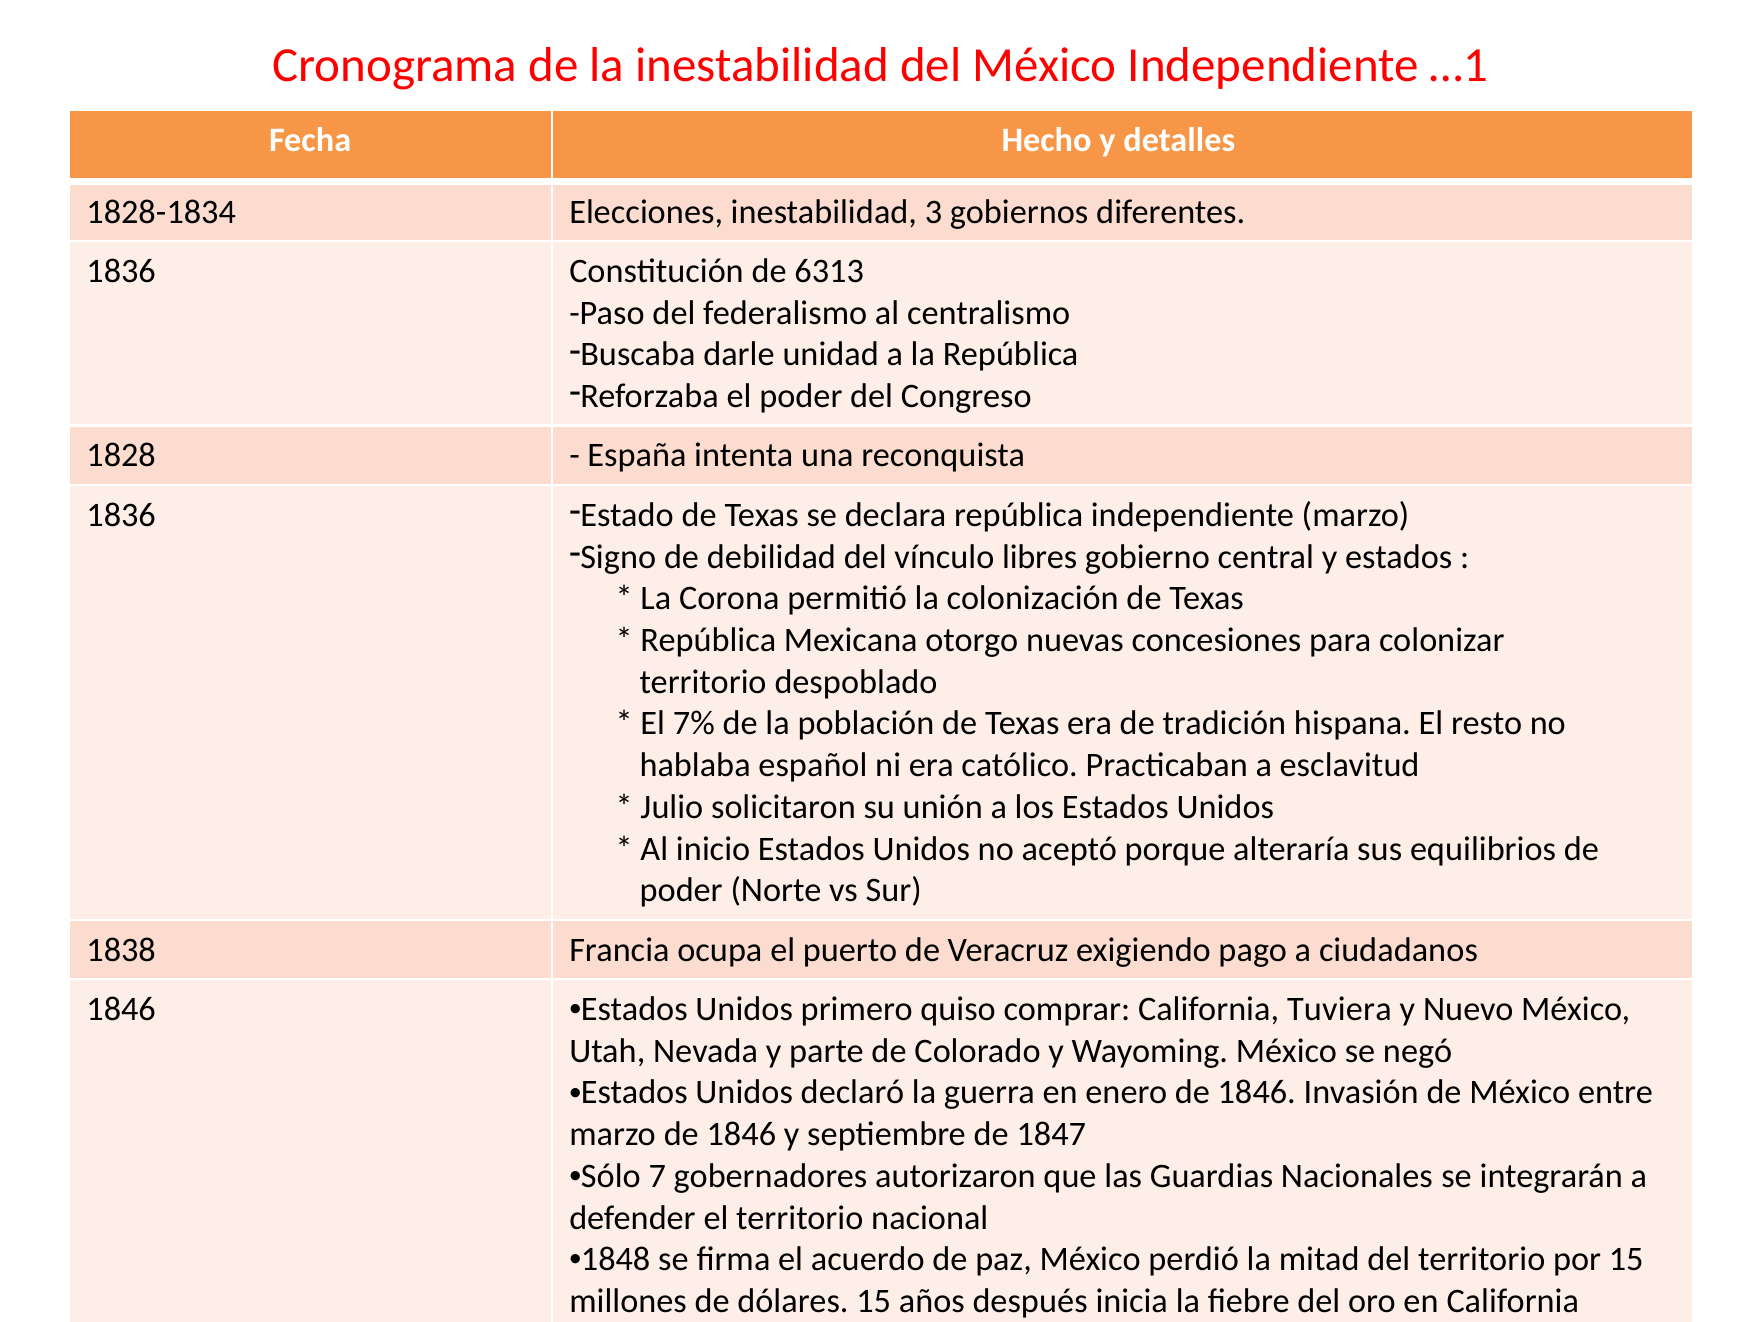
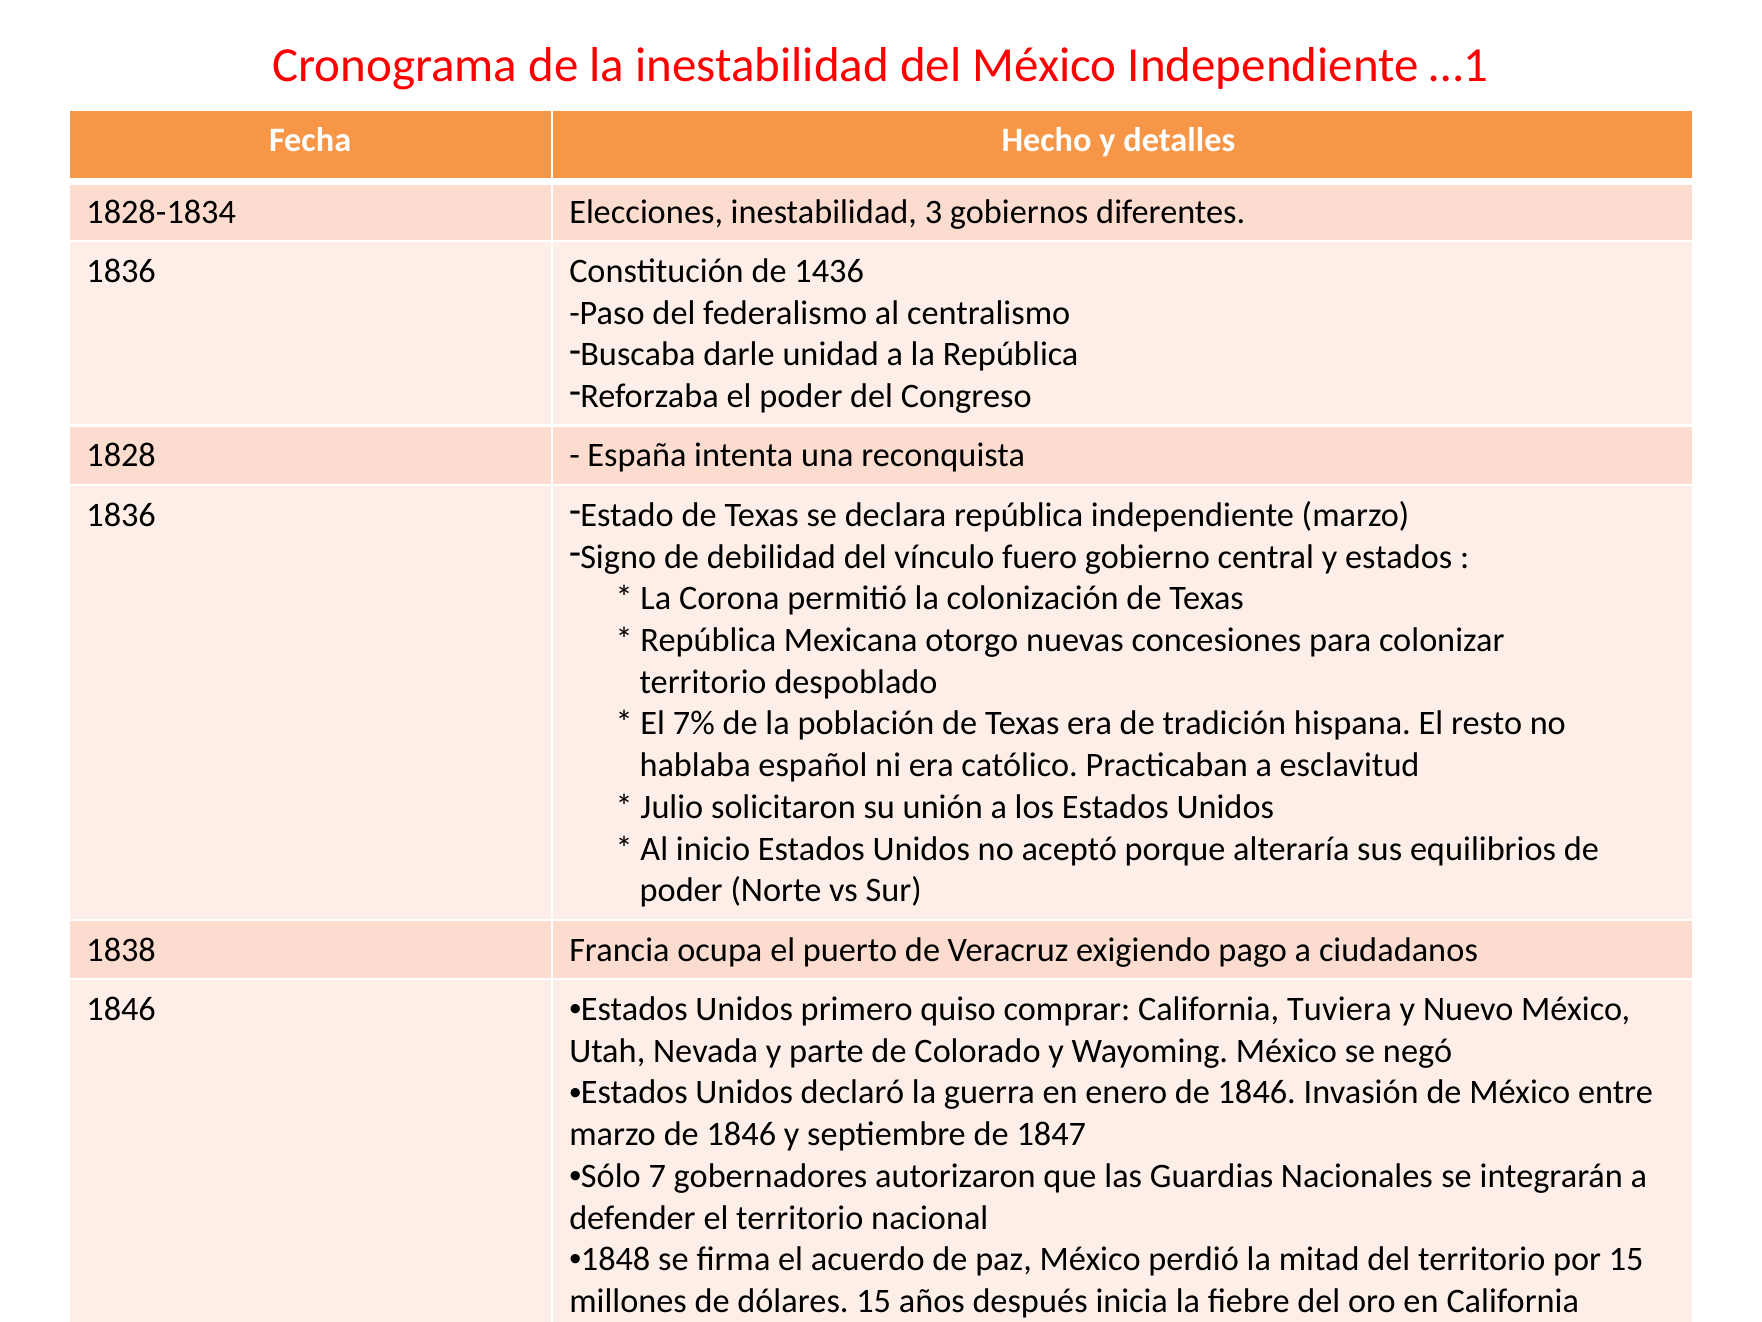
6313: 6313 -> 1436
libres: libres -> fuero
